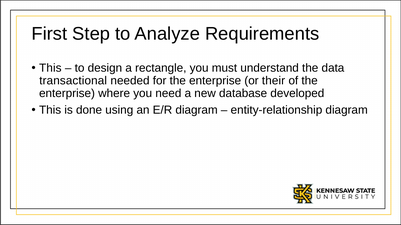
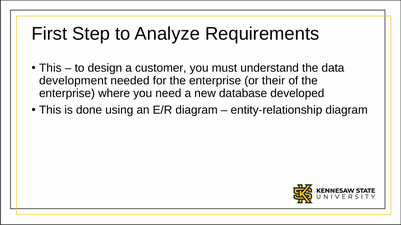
rectangle: rectangle -> customer
transactional: transactional -> development
